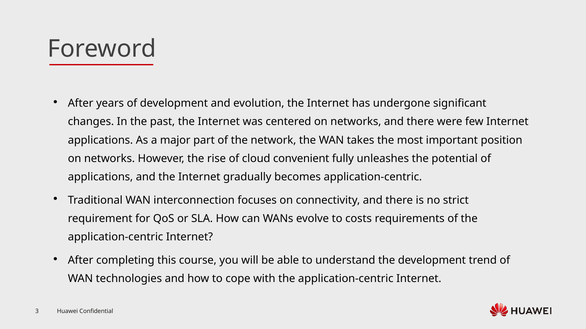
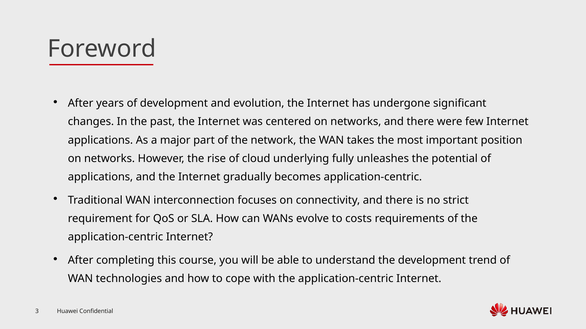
convenient: convenient -> underlying
